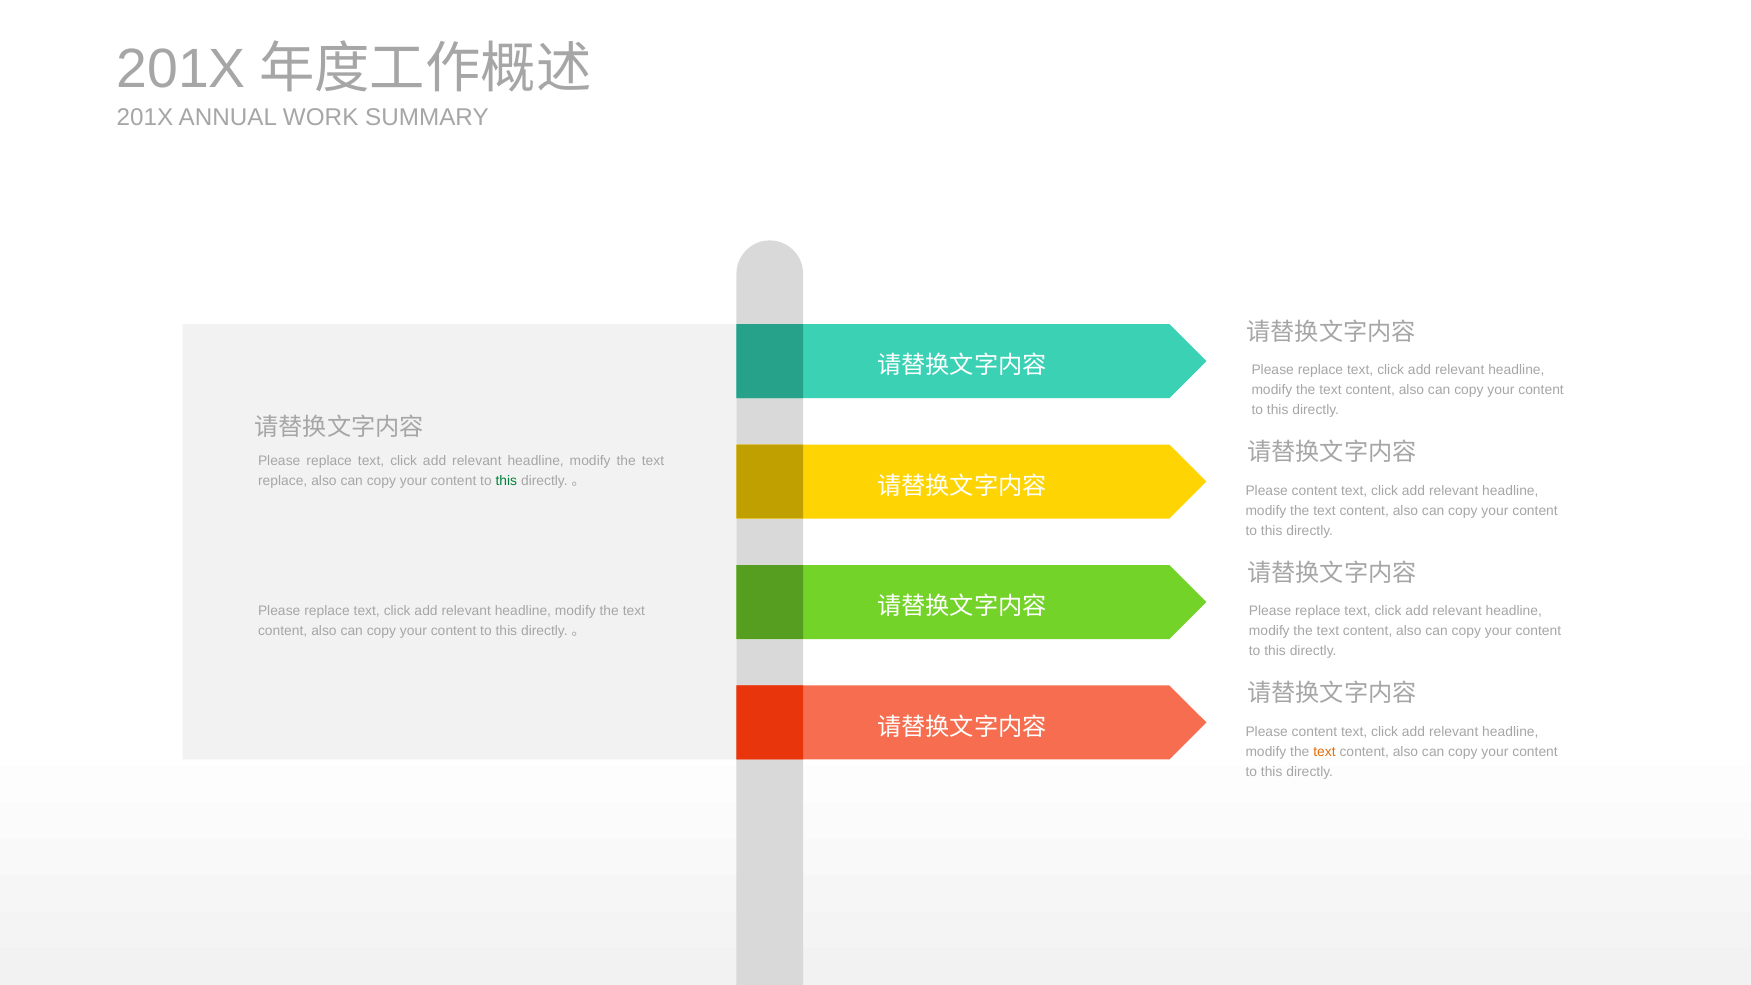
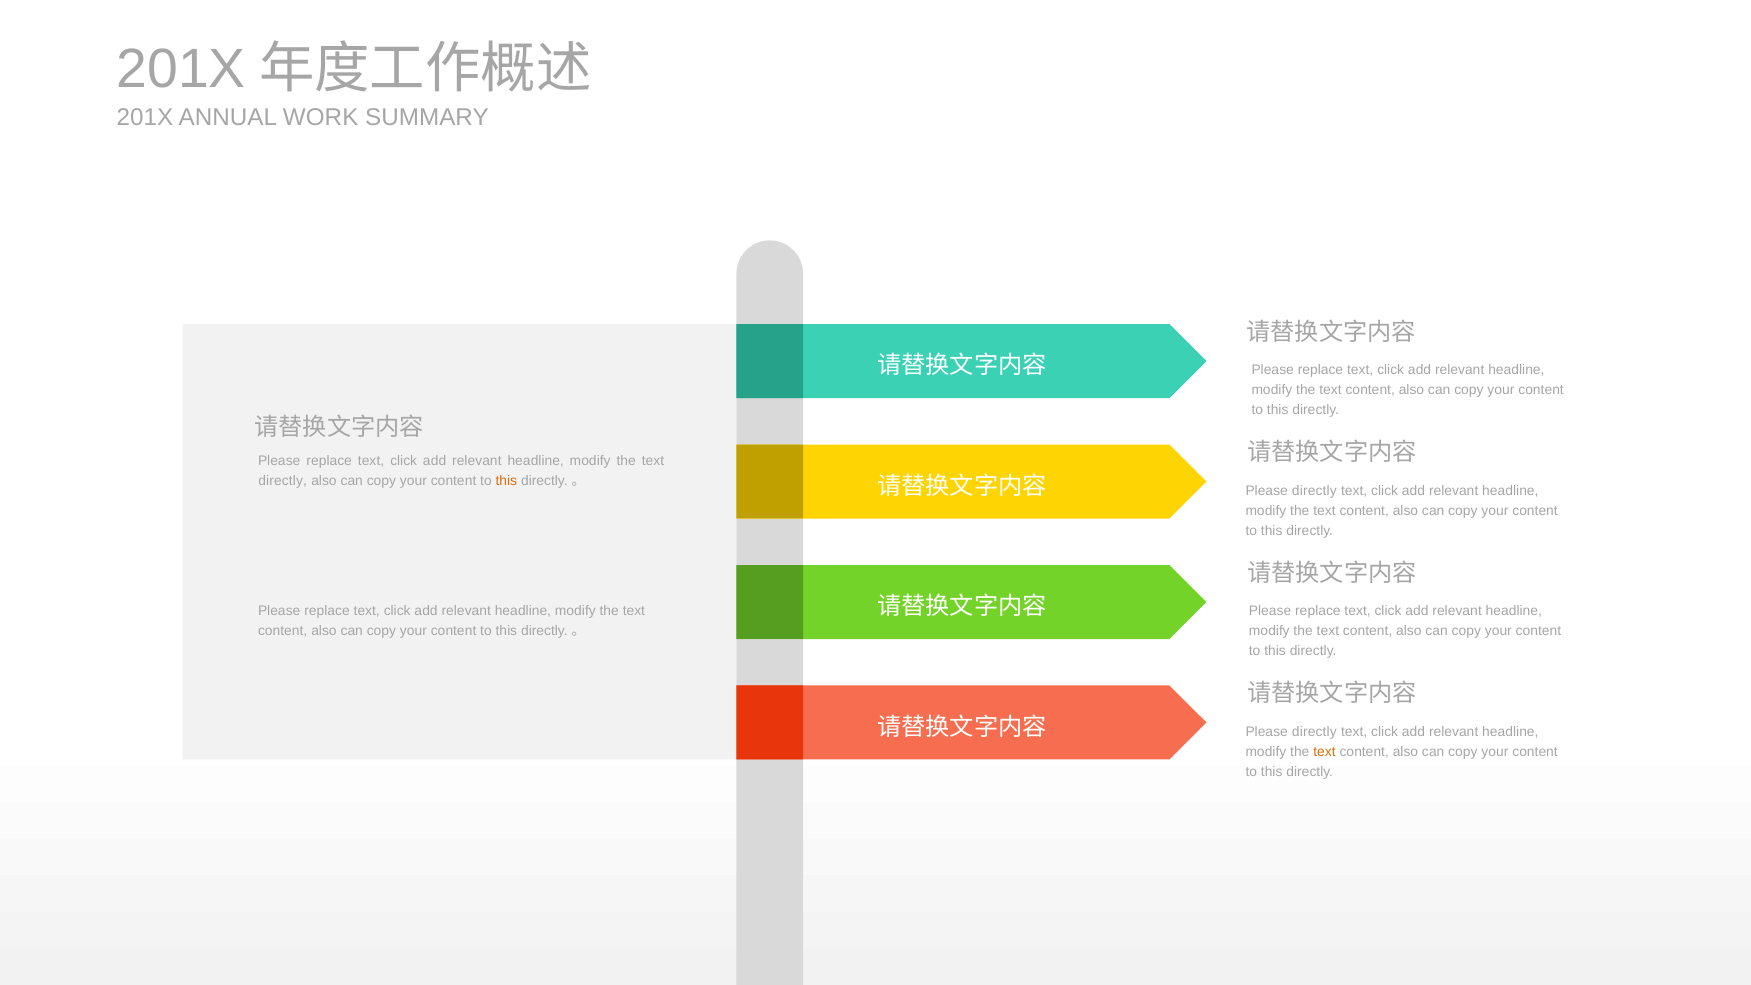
replace at (283, 481): replace -> directly
this at (506, 481) colour: green -> orange
content at (1314, 491): content -> directly
content at (1314, 732): content -> directly
